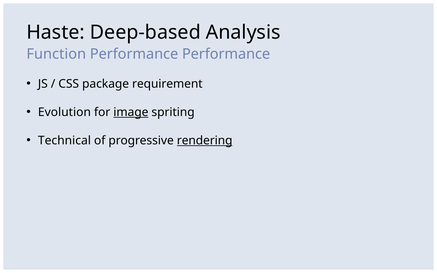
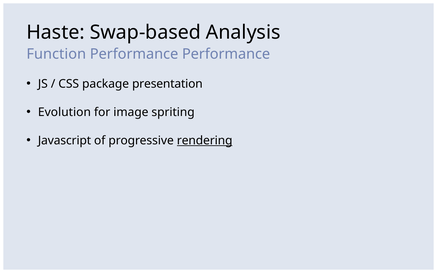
Deep-based: Deep-based -> Swap-based
requirement: requirement -> presentation
image underline: present -> none
Technical: Technical -> Javascript
